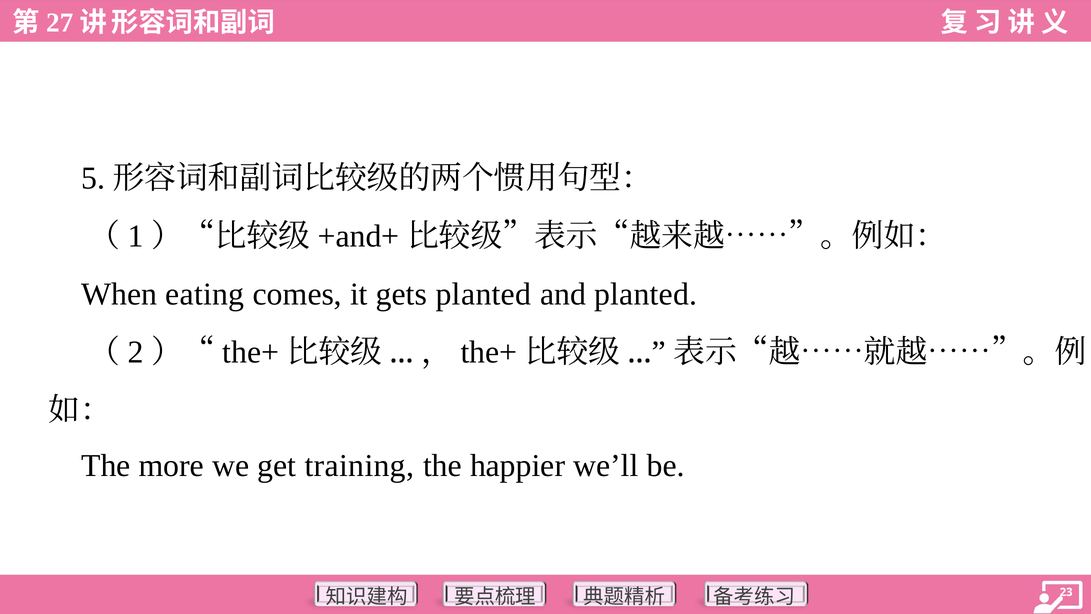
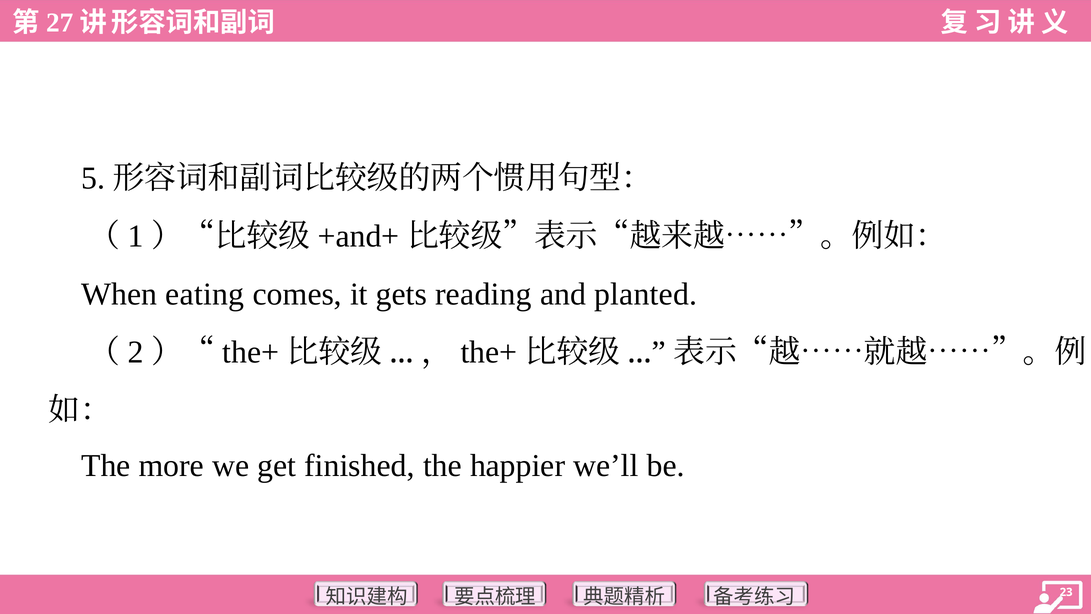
gets planted: planted -> reading
training: training -> finished
